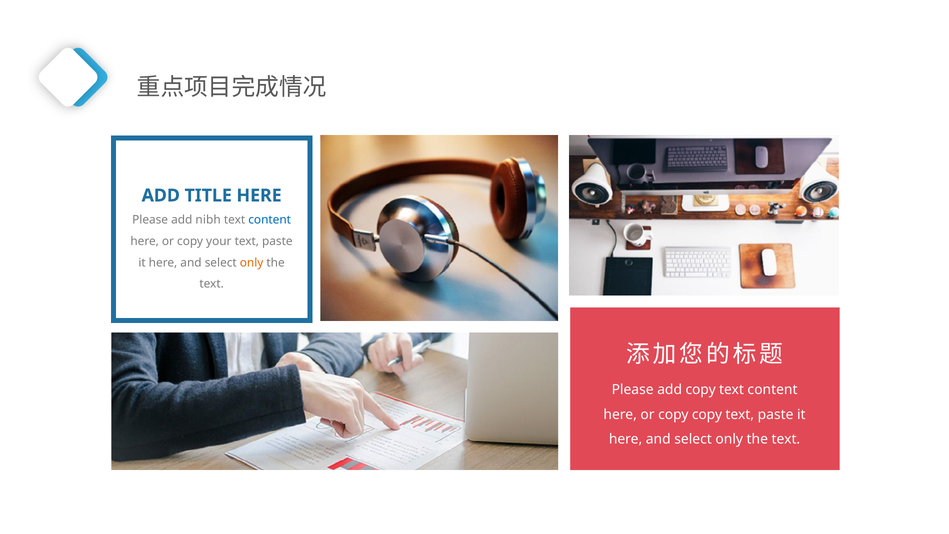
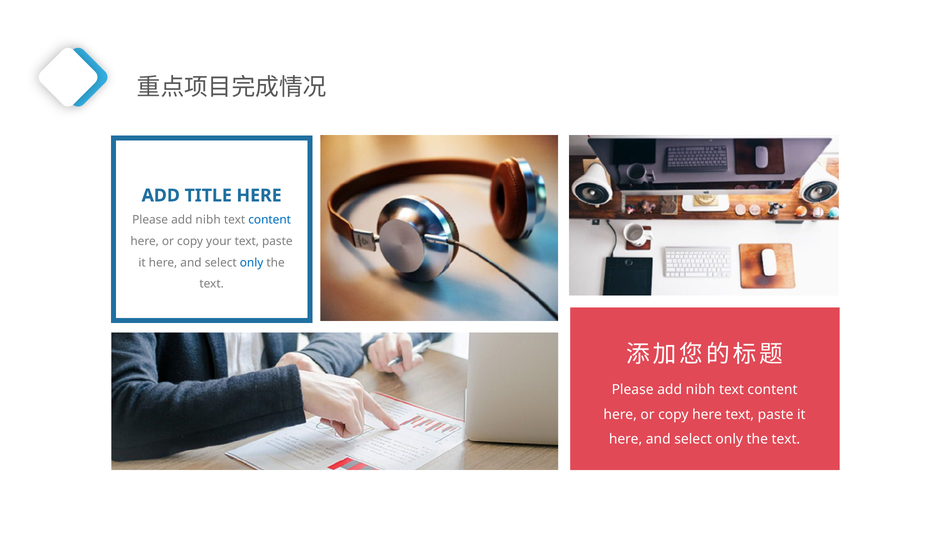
only at (252, 263) colour: orange -> blue
copy at (701, 389): copy -> nibh
copy copy: copy -> here
